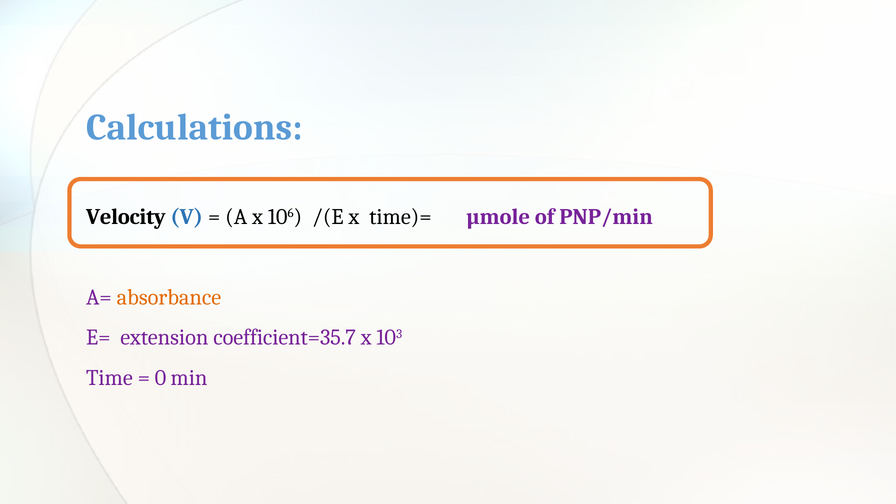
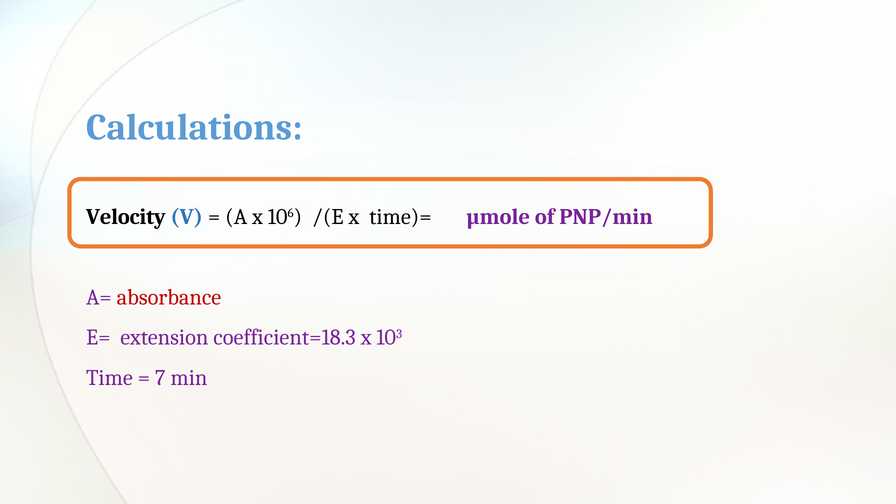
absorbance colour: orange -> red
coefficient=35.7: coefficient=35.7 -> coefficient=18.3
0: 0 -> 7
